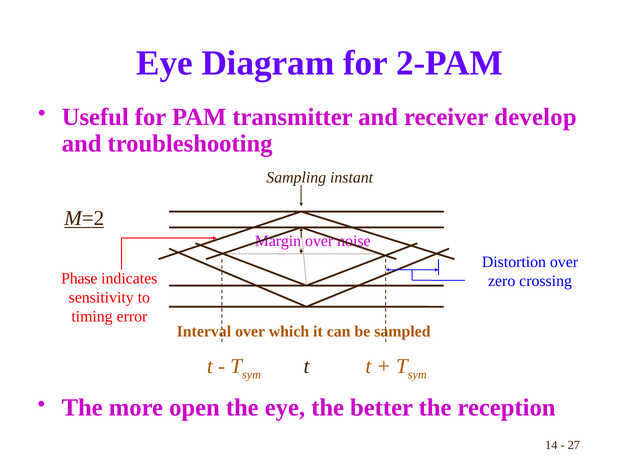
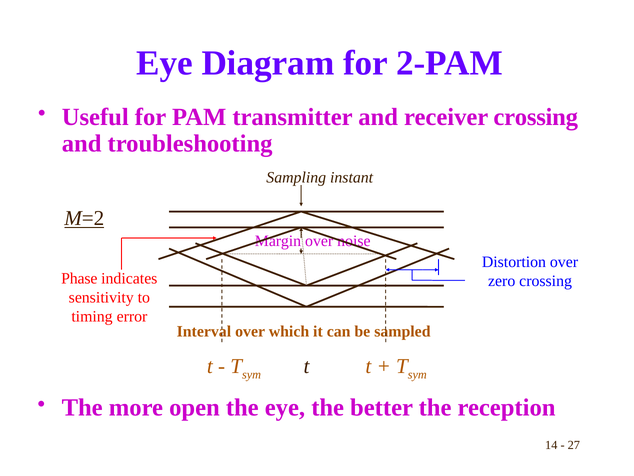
receiver develop: develop -> crossing
